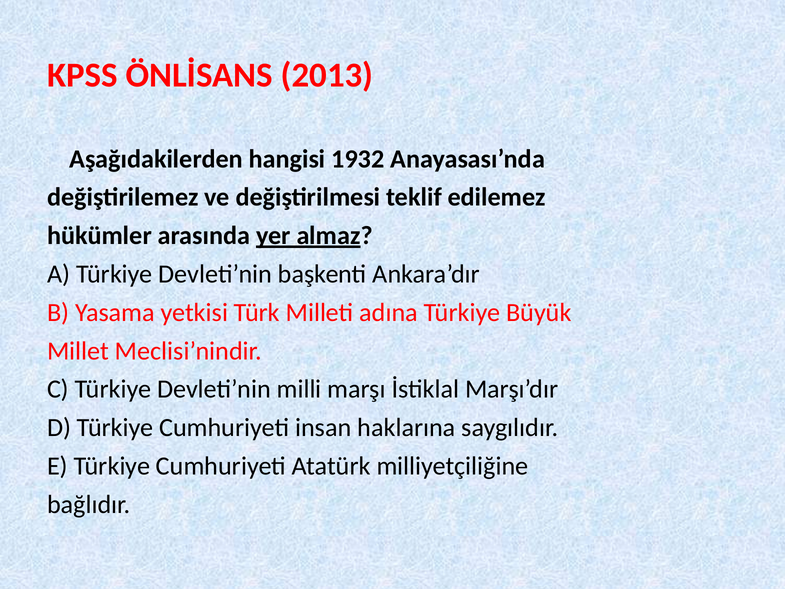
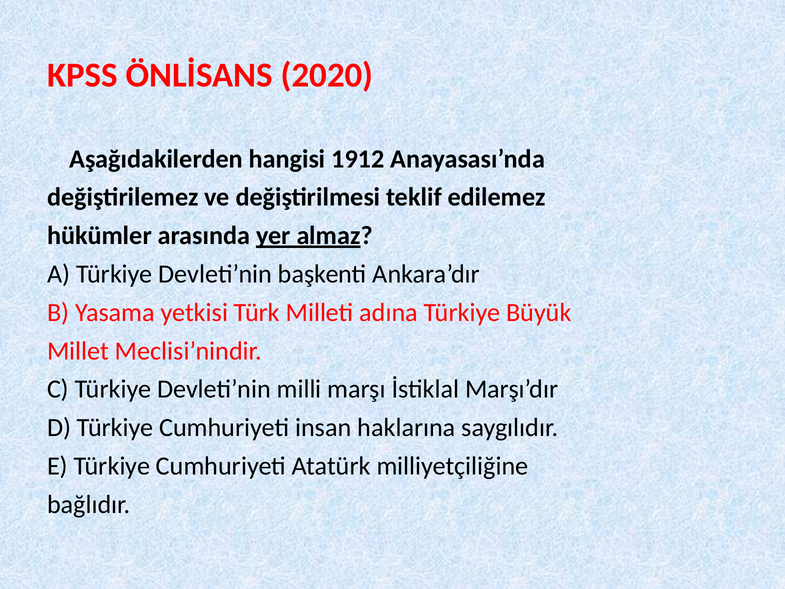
2013: 2013 -> 2020
1932: 1932 -> 1912
